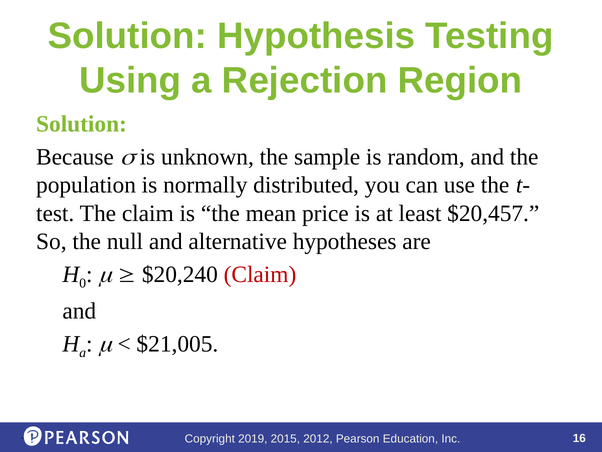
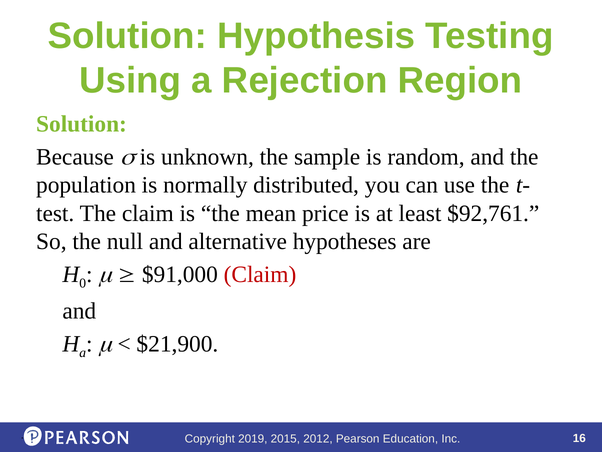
$20,457: $20,457 -> $92,761
$20,240: $20,240 -> $91,000
$21,005: $21,005 -> $21,900
